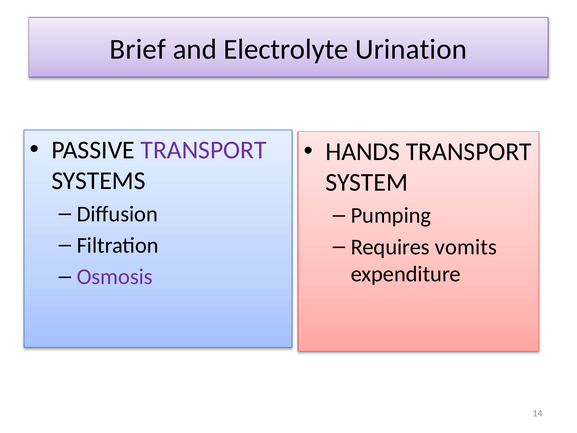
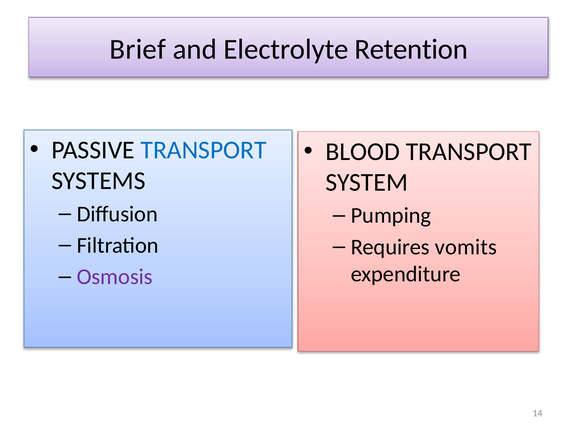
Urination: Urination -> Retention
TRANSPORT at (204, 150) colour: purple -> blue
HANDS: HANDS -> BLOOD
